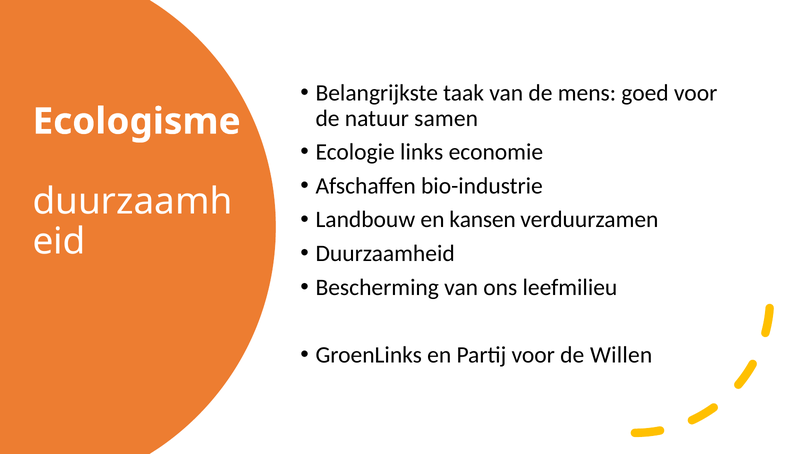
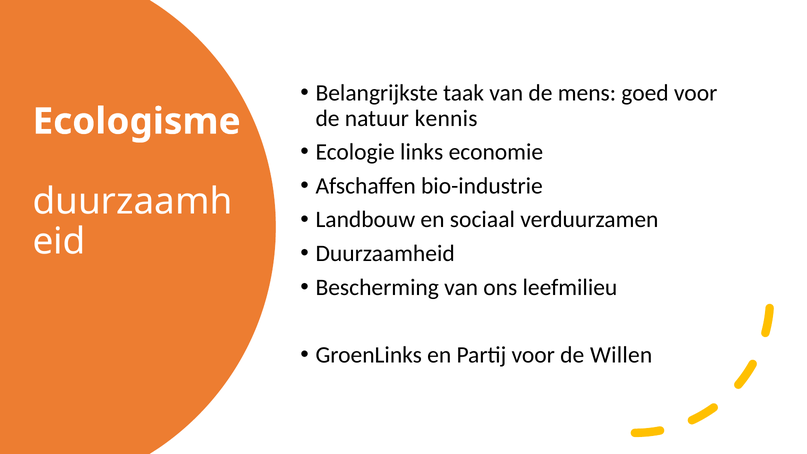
samen: samen -> kennis
kansen: kansen -> sociaal
